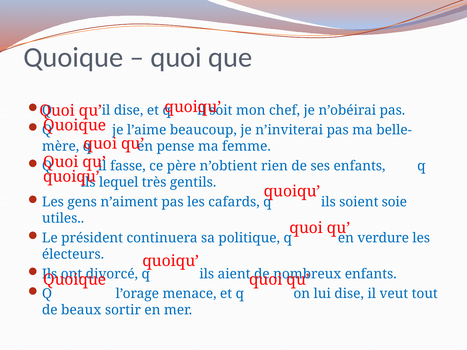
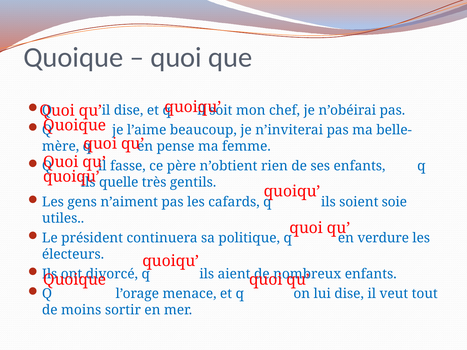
lequel: lequel -> quelle
beaux: beaux -> moins
